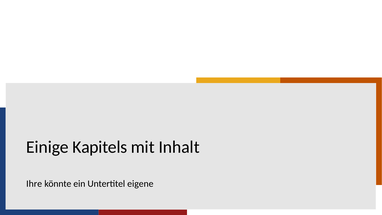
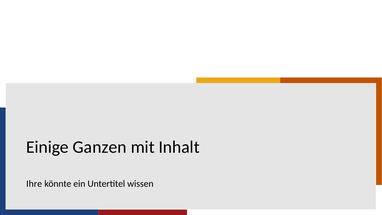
Kapitels: Kapitels -> Ganzen
eigene: eigene -> wissen
